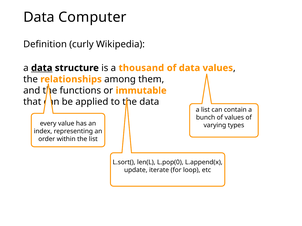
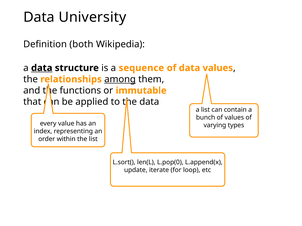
Computer: Computer -> University
curly: curly -> both
thousand: thousand -> sequence
among underline: none -> present
